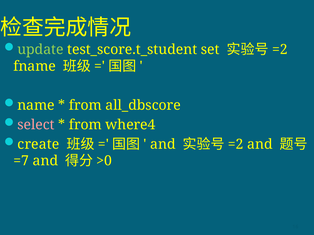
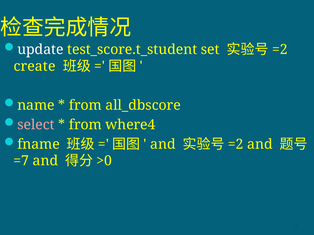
update colour: light green -> white
fname: fname -> create
create: create -> fname
